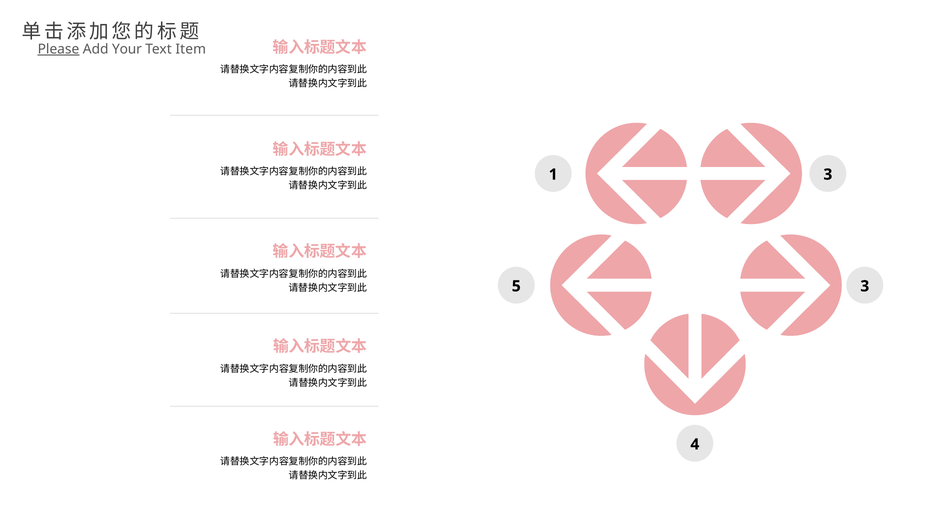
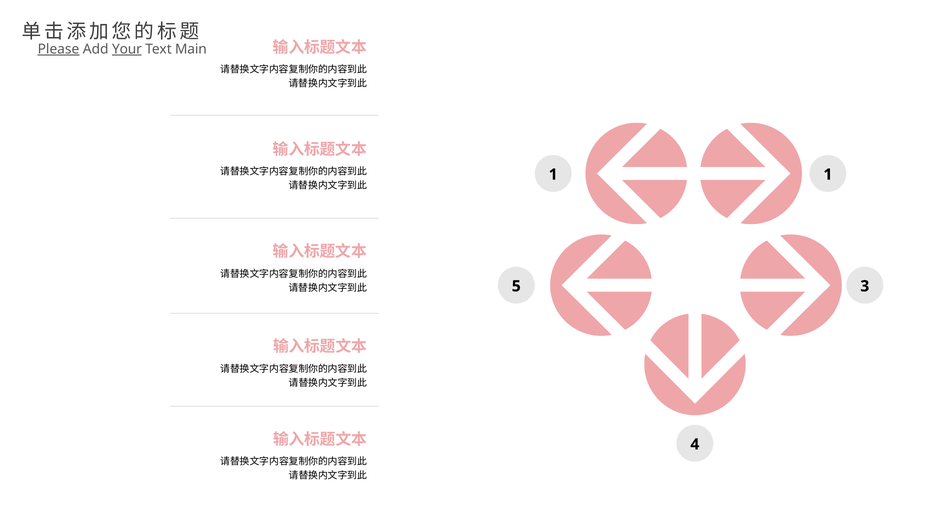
Your underline: none -> present
Item: Item -> Main
1 3: 3 -> 1
